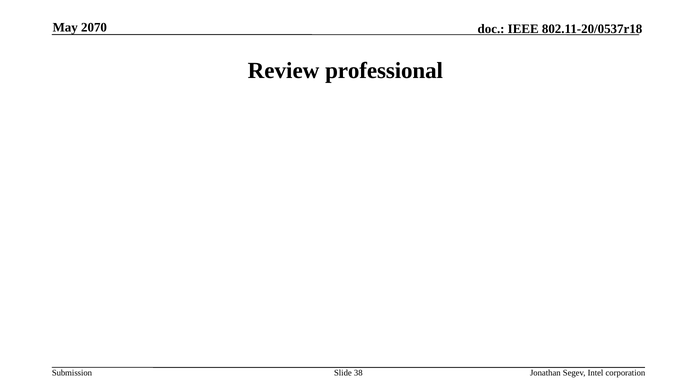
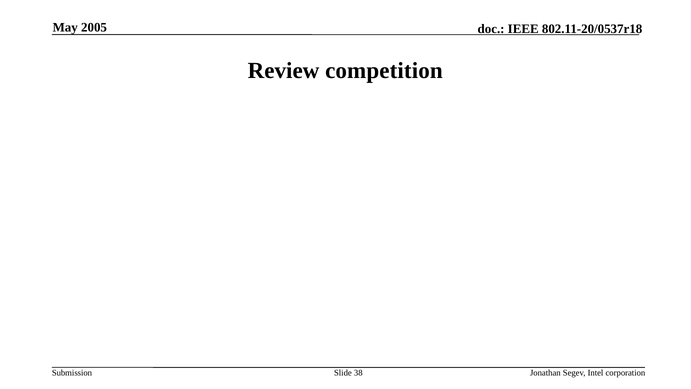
2070: 2070 -> 2005
professional: professional -> competition
